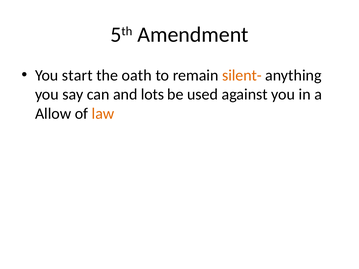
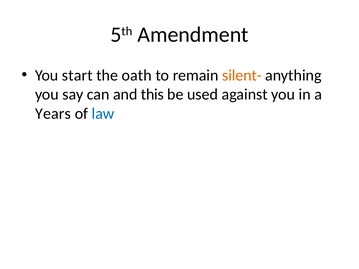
lots: lots -> this
Allow: Allow -> Years
law colour: orange -> blue
